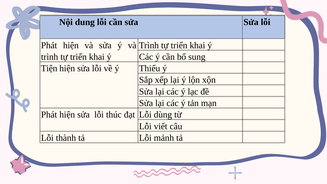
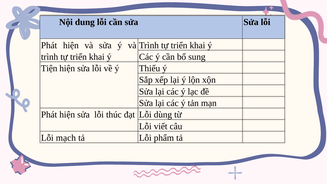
thành: thành -> mạch
mảnh: mảnh -> phẩm
